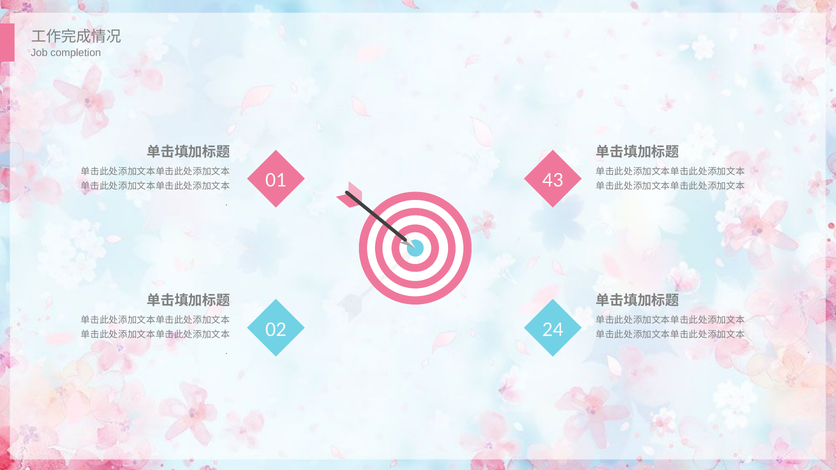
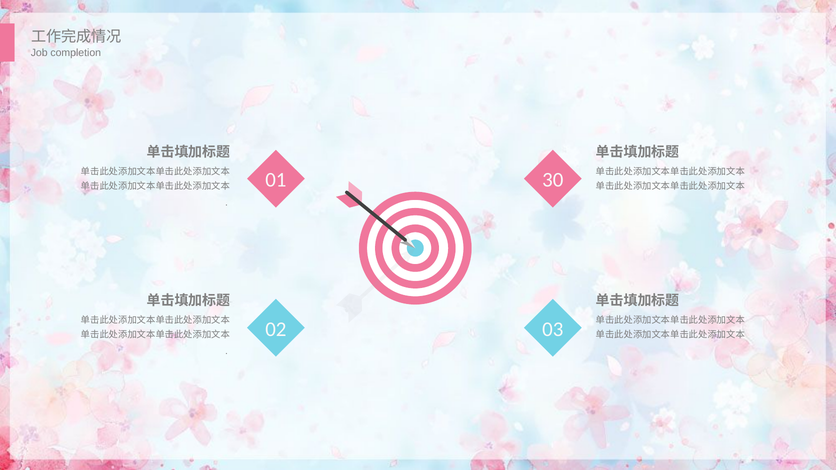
43: 43 -> 30
24: 24 -> 03
